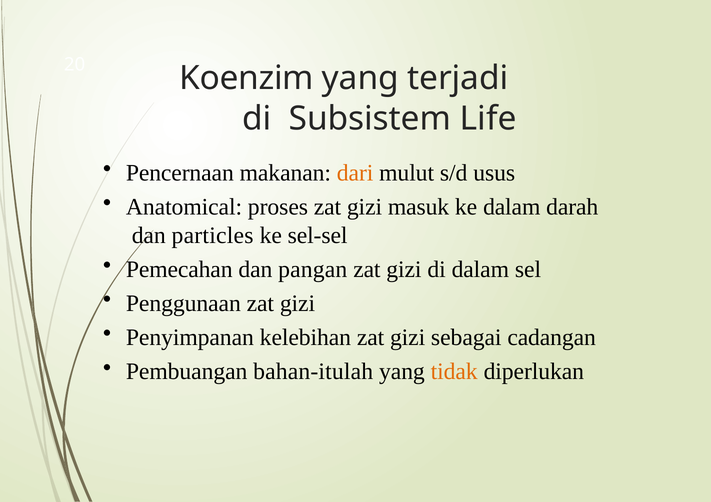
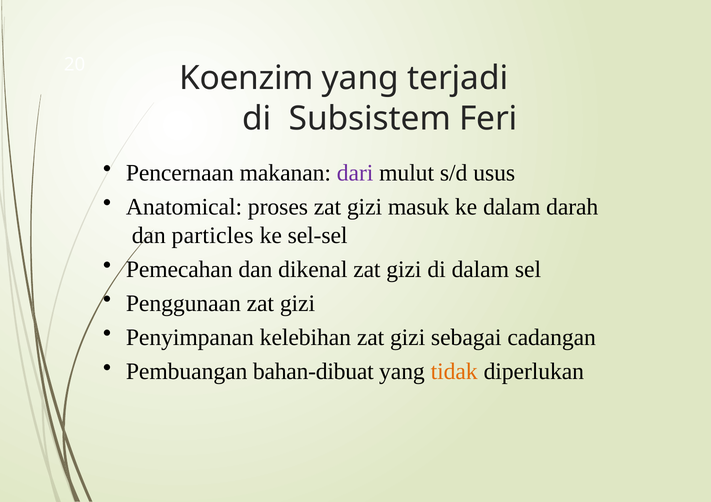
Life: Life -> Feri
dari colour: orange -> purple
pangan: pangan -> dikenal
bahan-itulah: bahan-itulah -> bahan-dibuat
